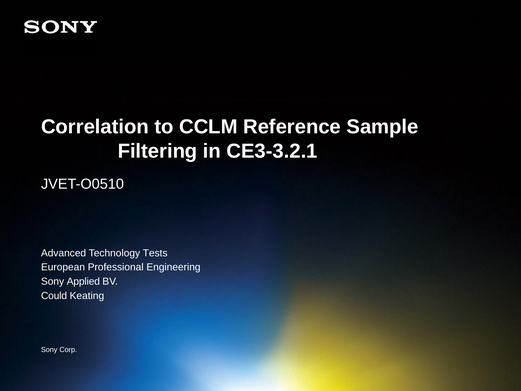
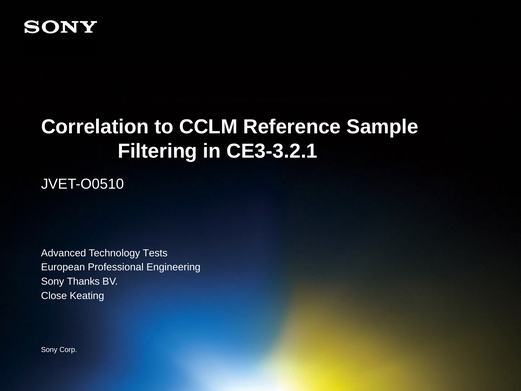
Applied: Applied -> Thanks
Could: Could -> Close
